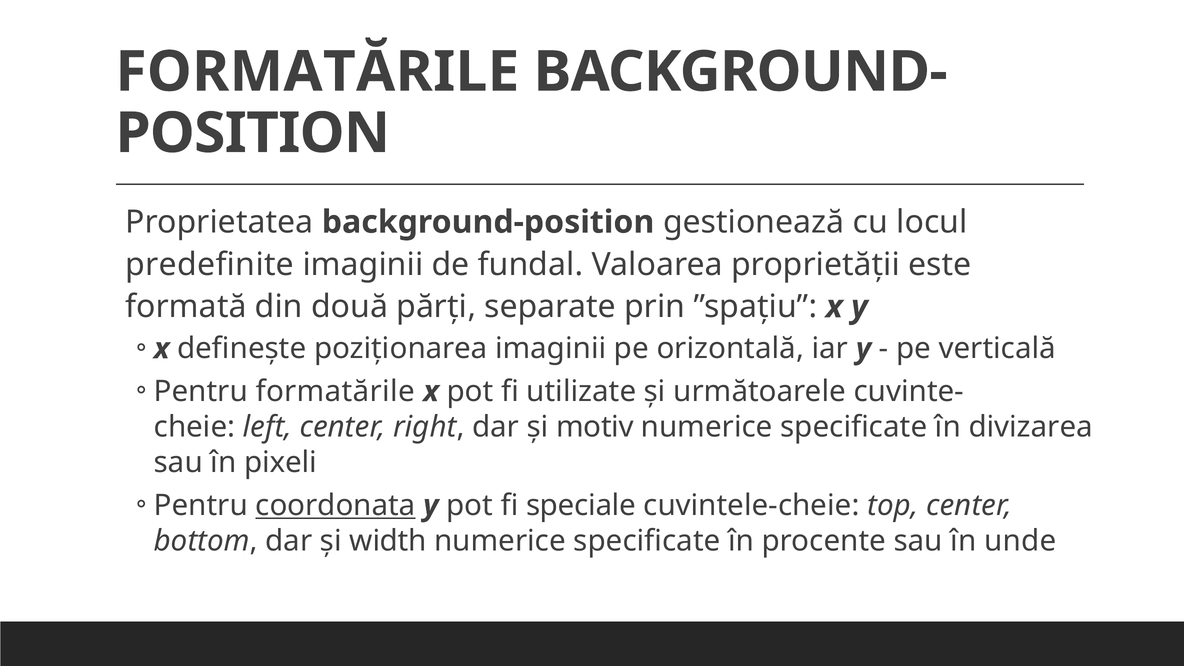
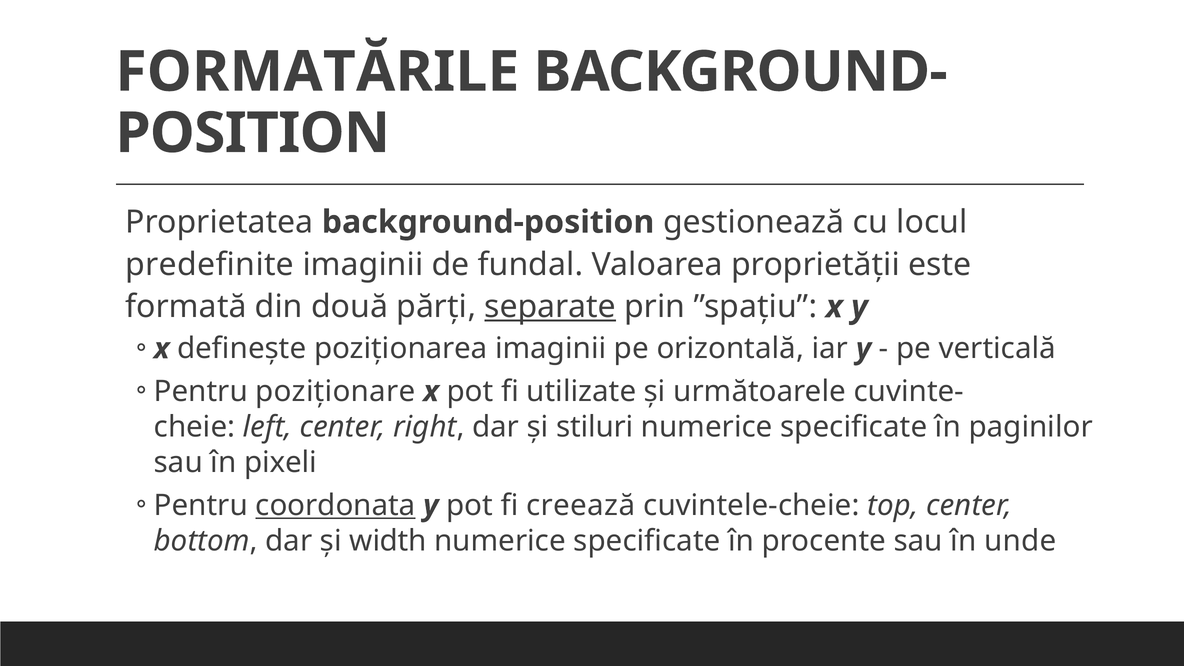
separate underline: none -> present
Pentru formatările: formatările -> poziționare
motiv: motiv -> stiluri
divizarea: divizarea -> paginilor
speciale: speciale -> creează
